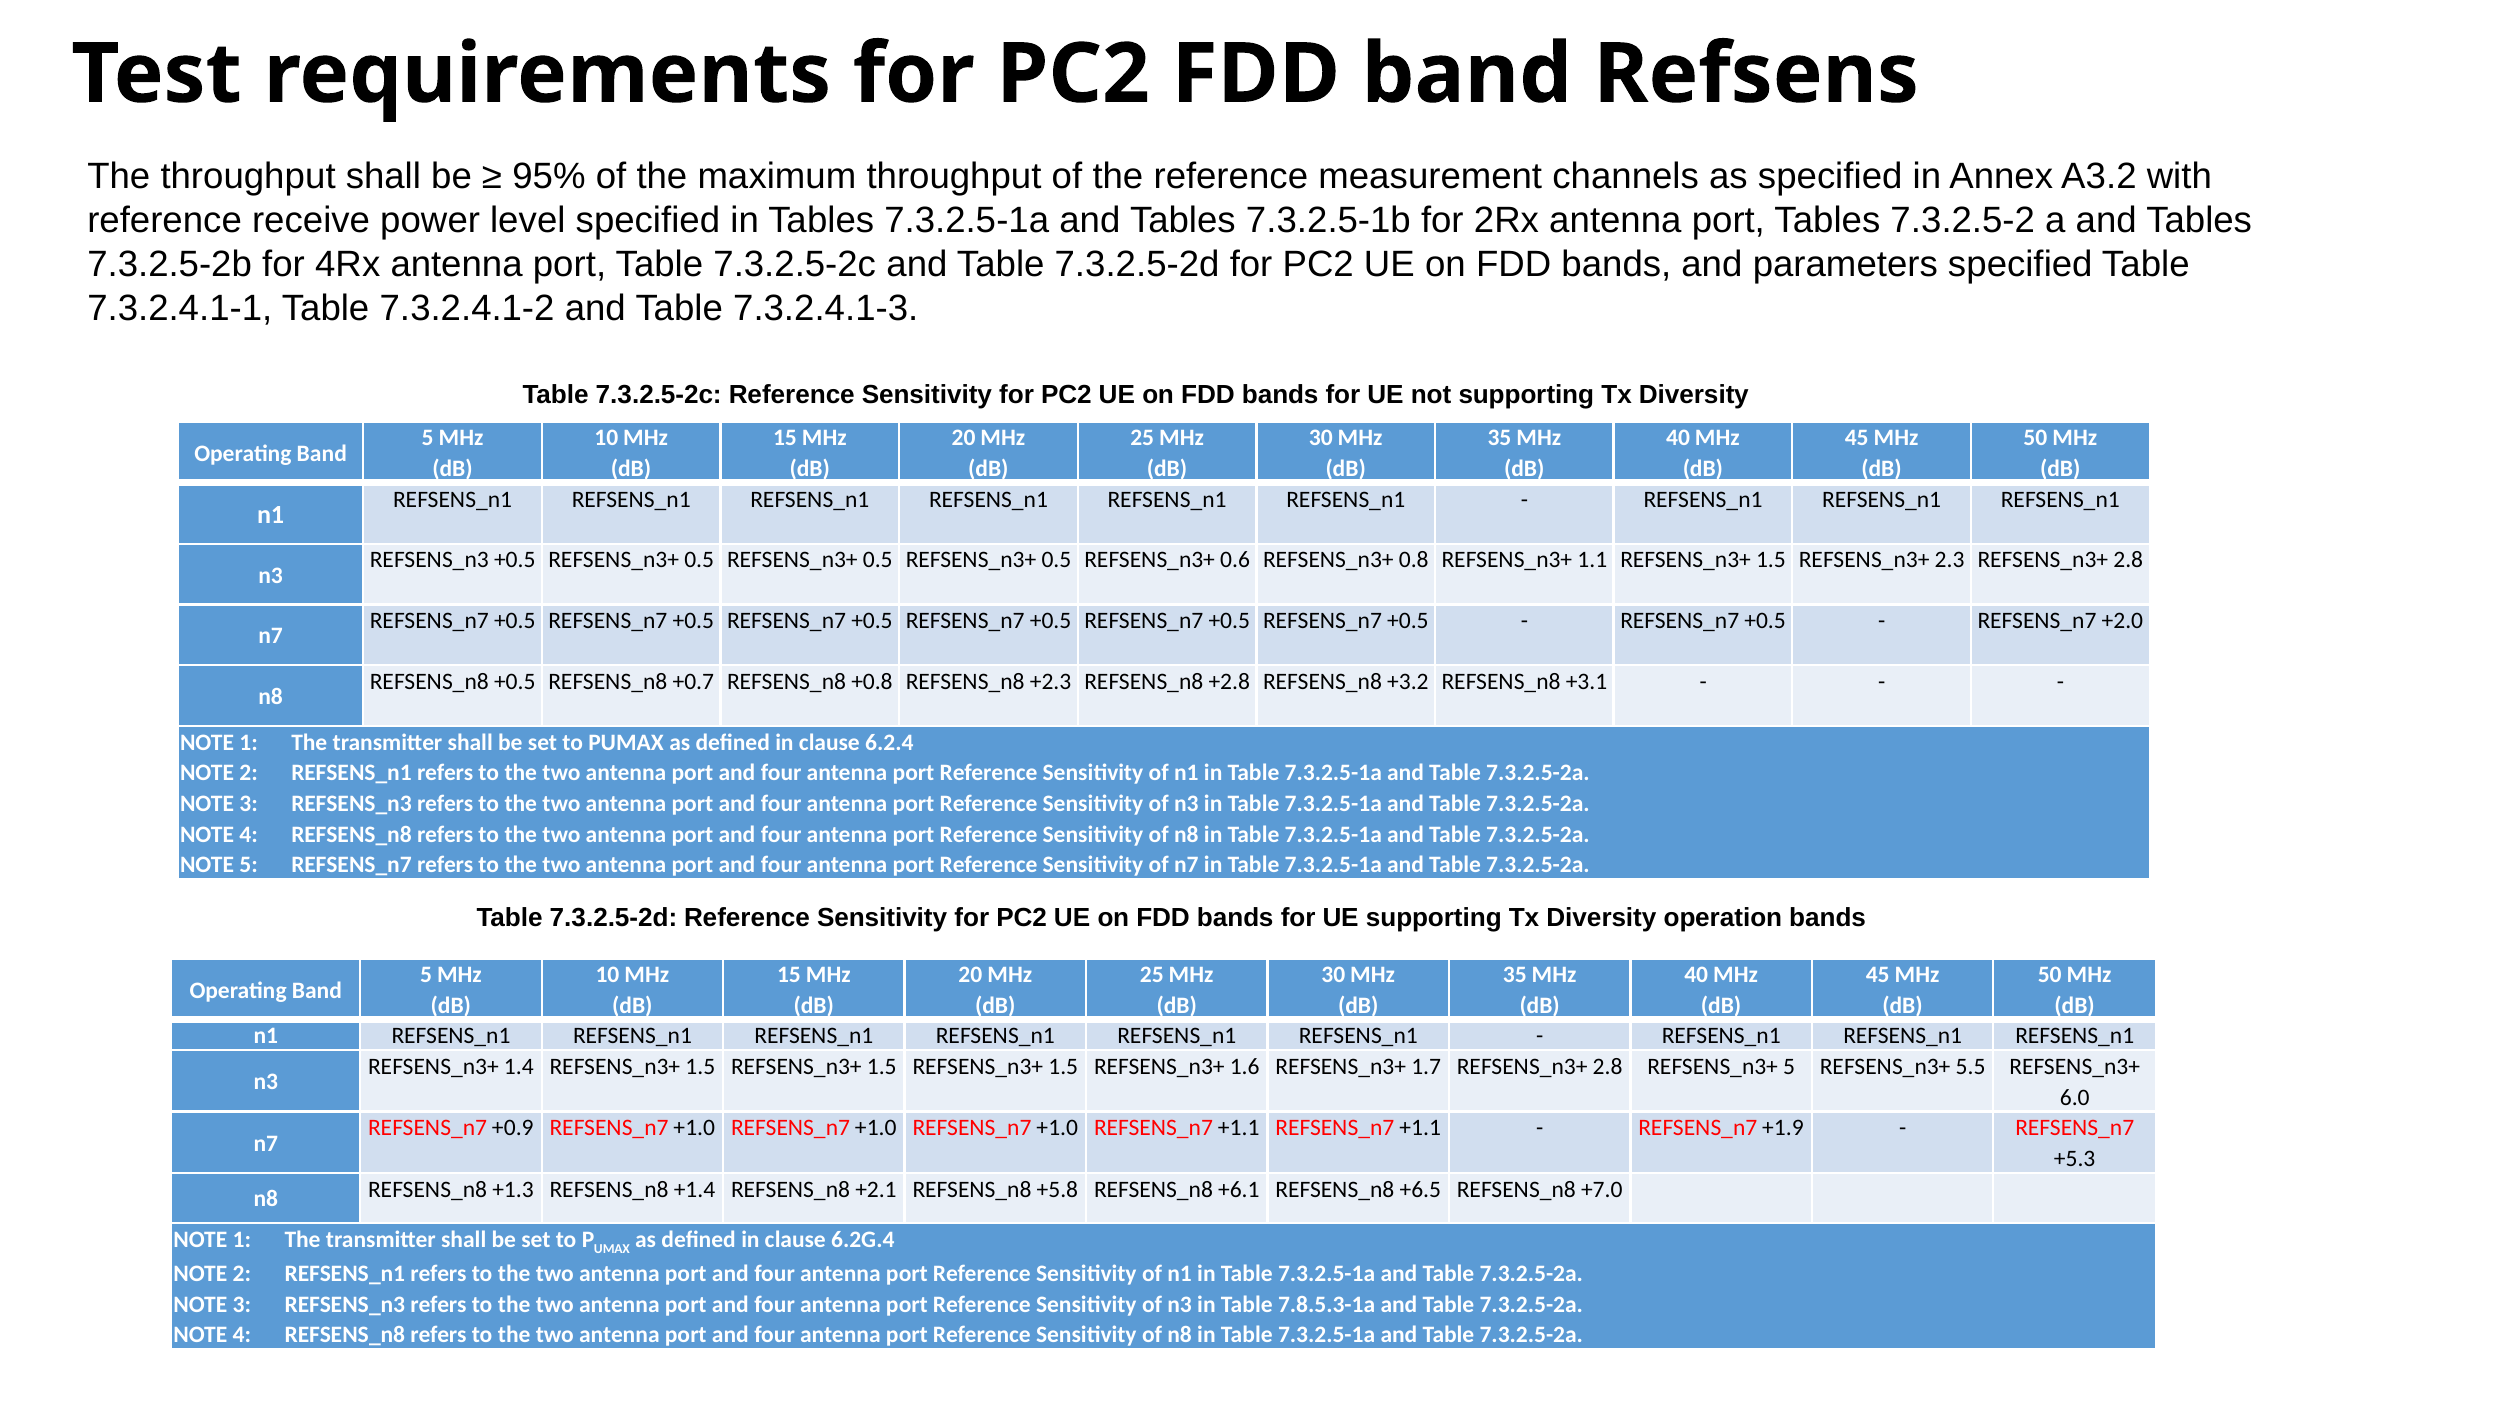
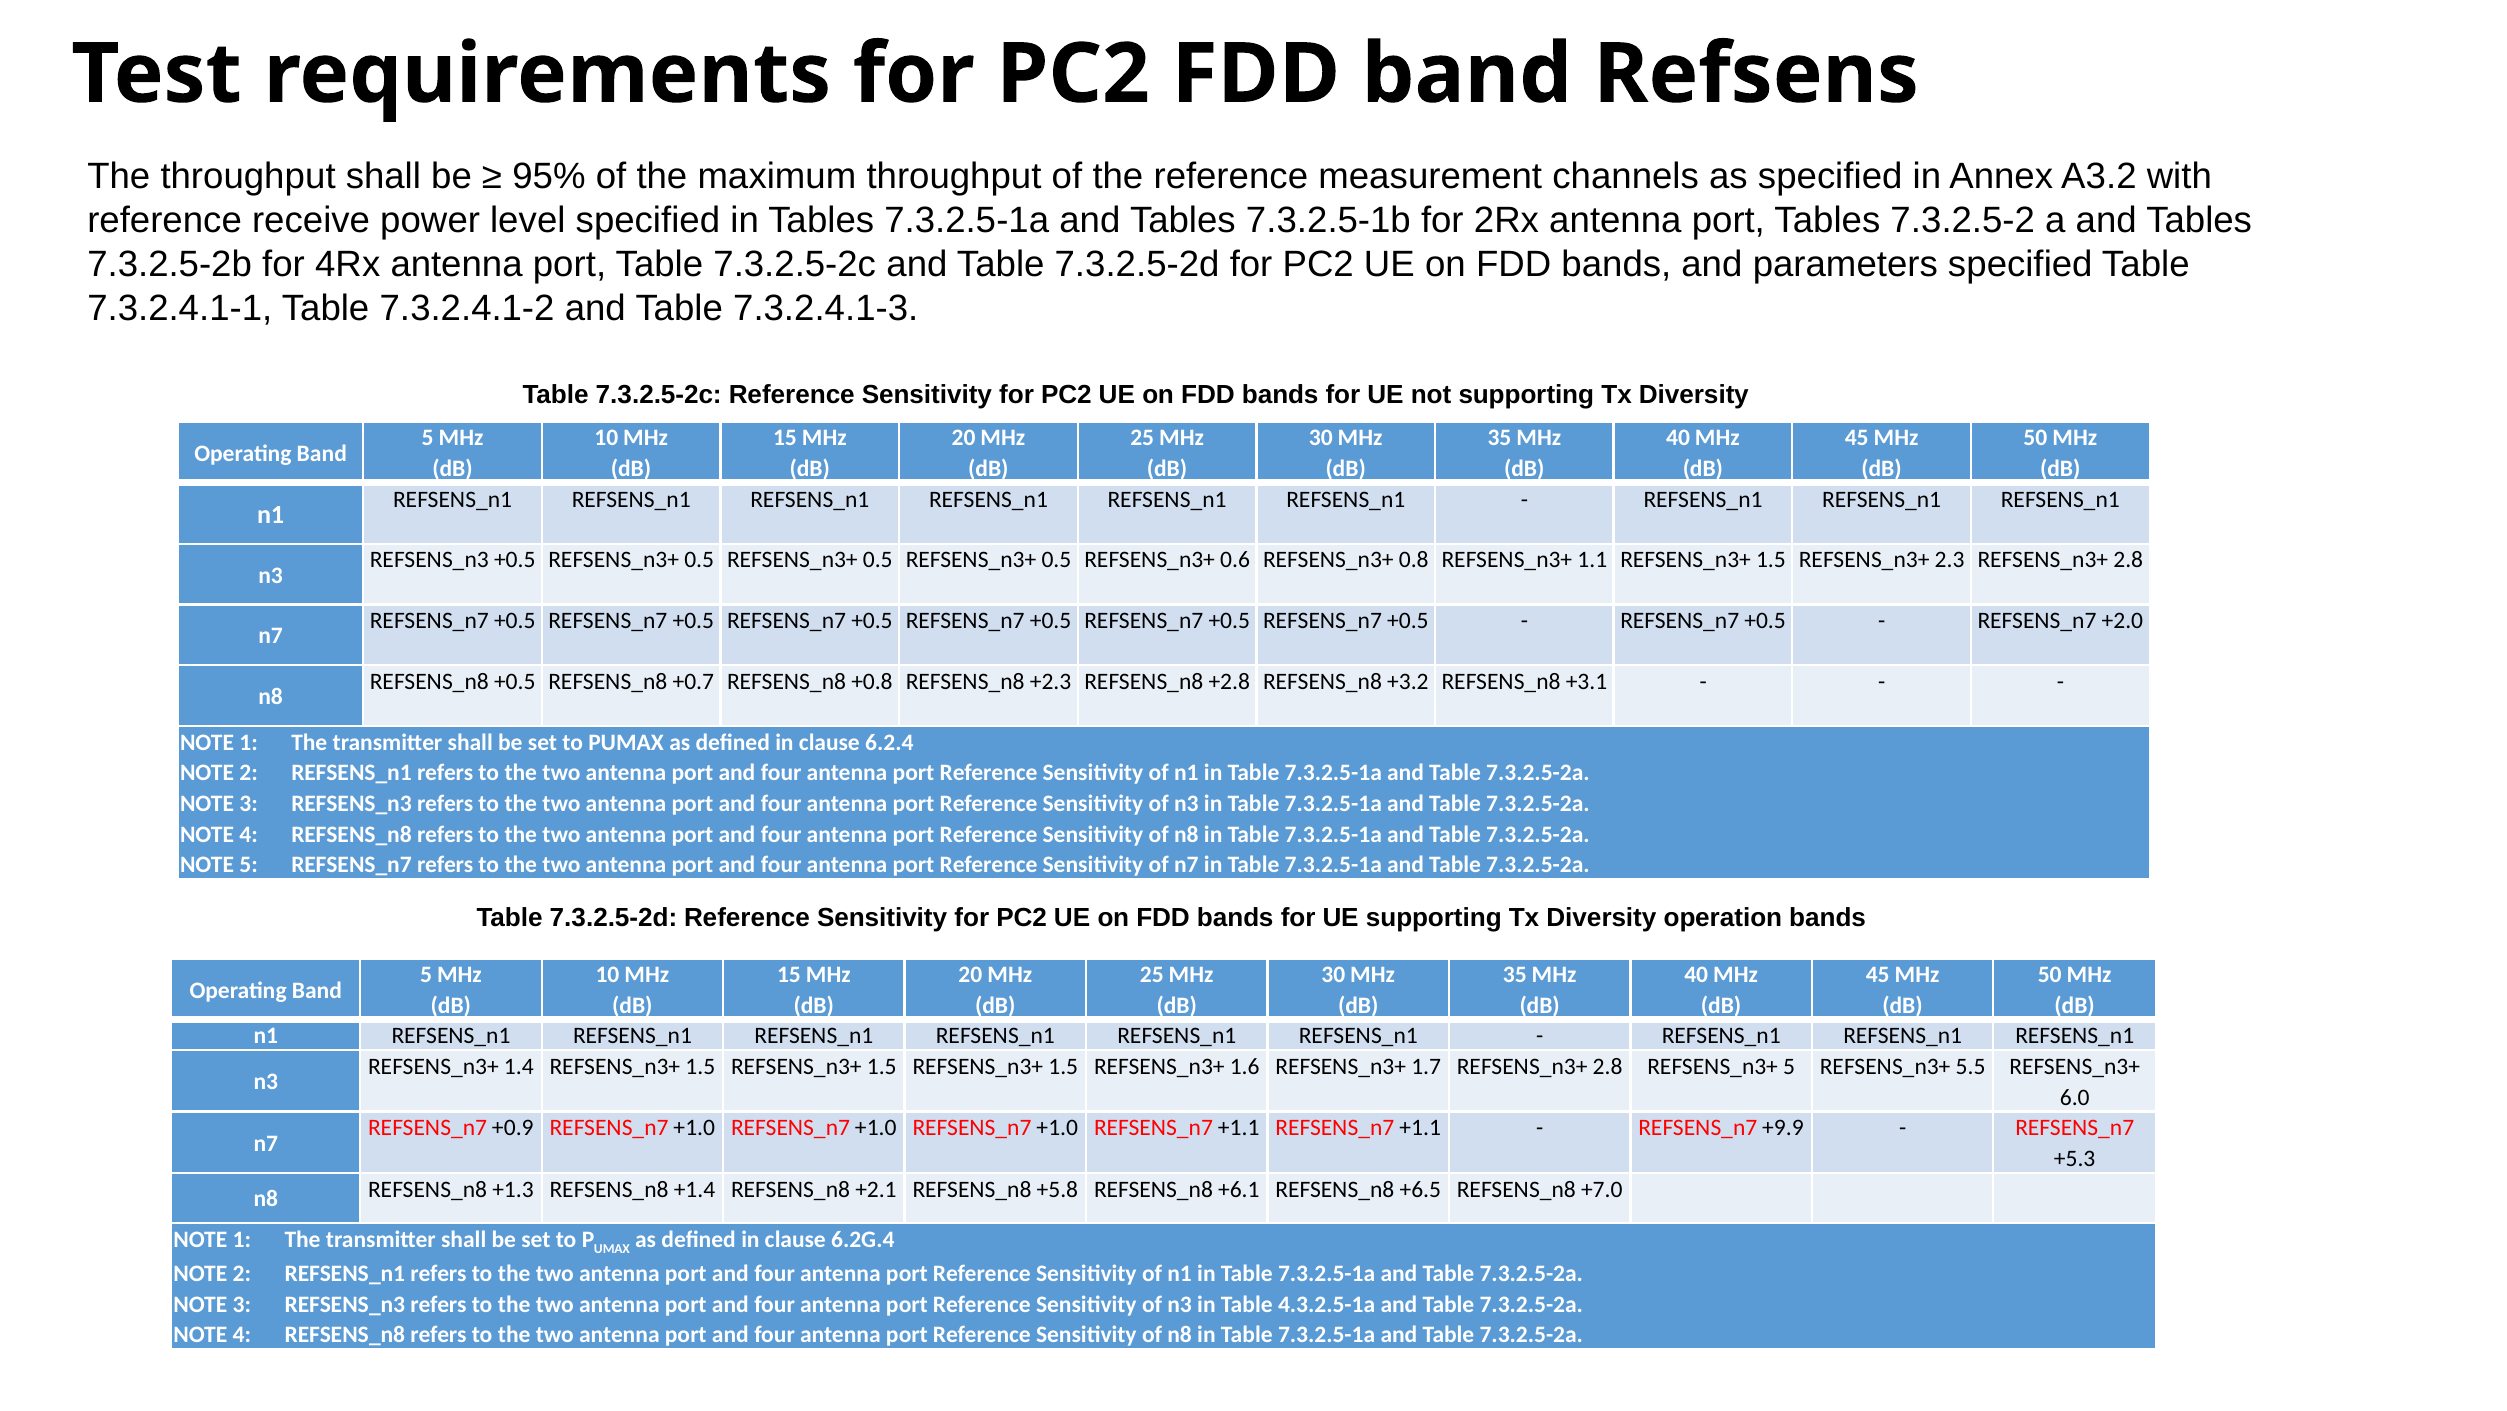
+1.9: +1.9 -> +9.9
7.8.5.3-1a: 7.8.5.3-1a -> 4.3.2.5-1a
